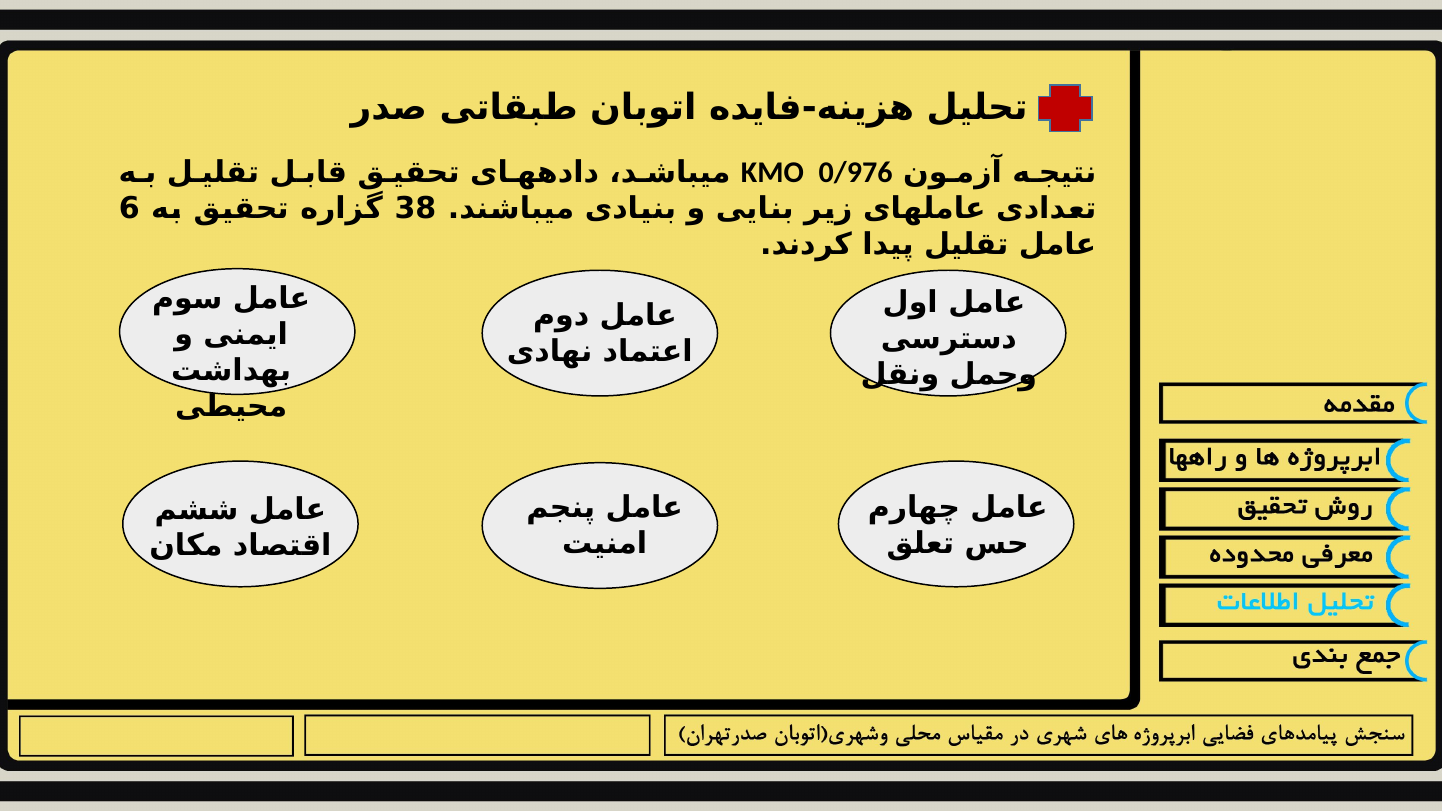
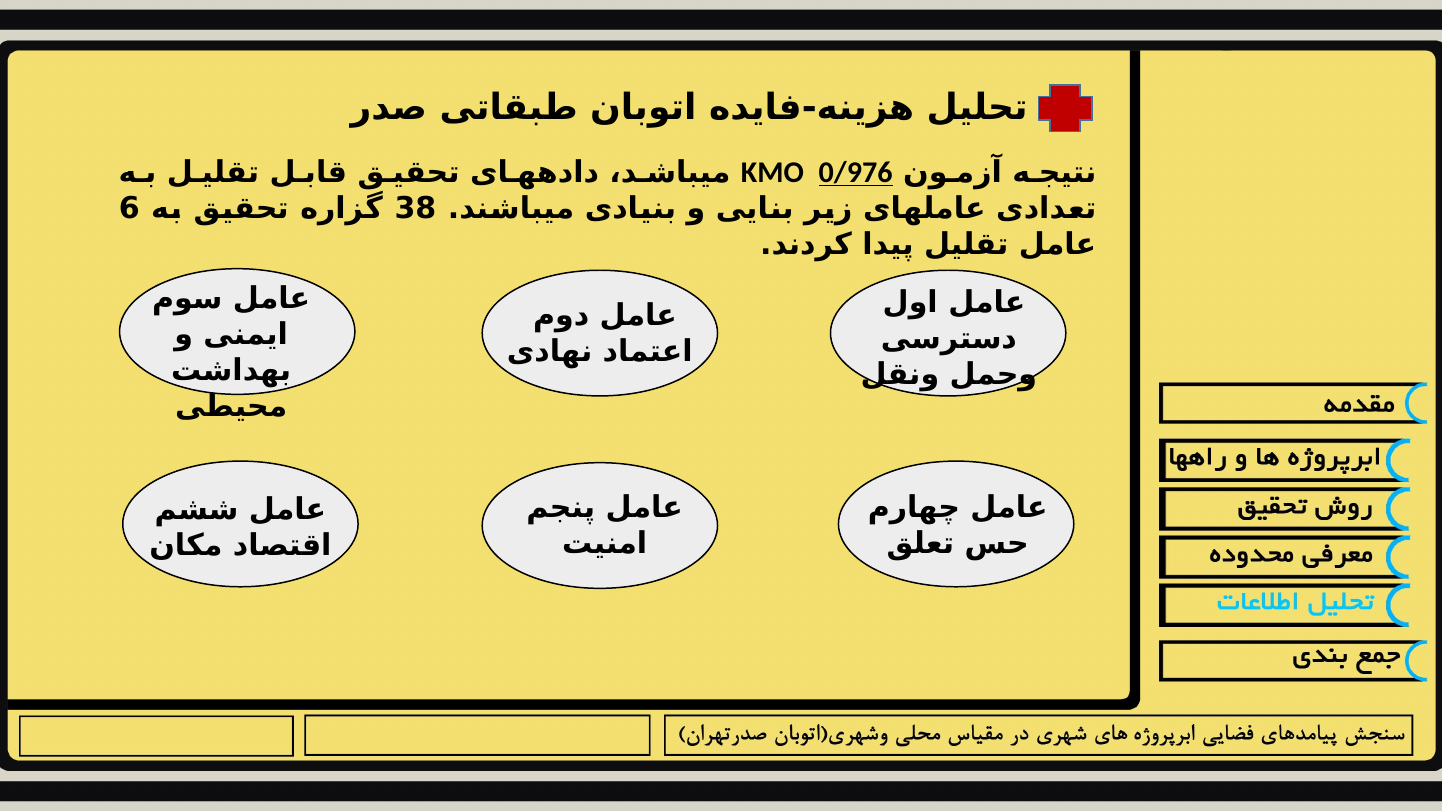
0/976 underline: none -> present
